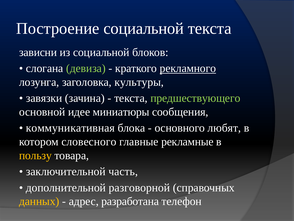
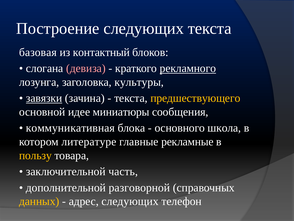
Построение социальной: социальной -> следующих
зависни: зависни -> базовая
из социальной: социальной -> контактный
девиза colour: light green -> pink
завязки underline: none -> present
предшествующего colour: light green -> yellow
любят: любят -> школа
словесного: словесного -> литературе
адрес разработана: разработана -> следующих
